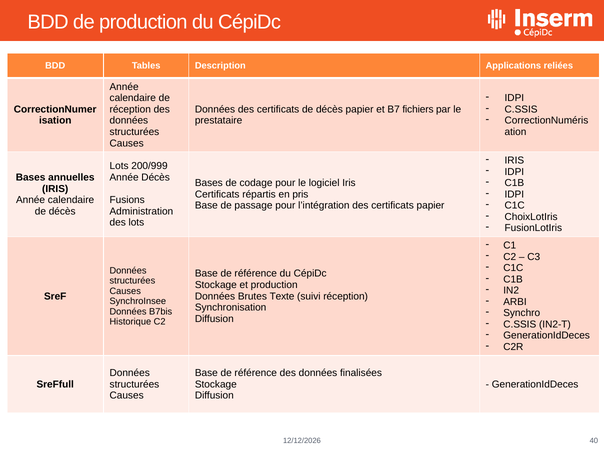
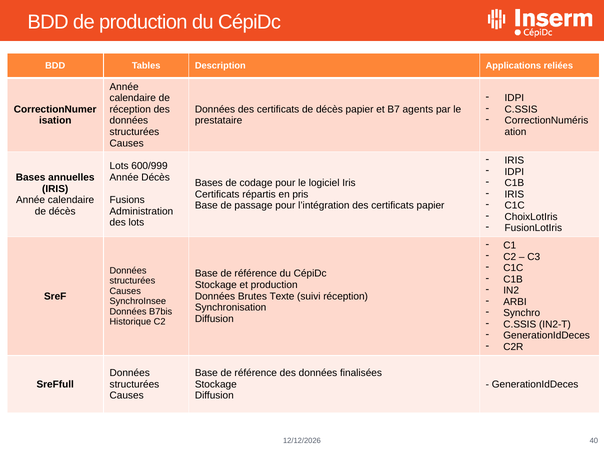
fichiers: fichiers -> agents
200/999: 200/999 -> 600/999
IDPI at (514, 194): IDPI -> IRIS
